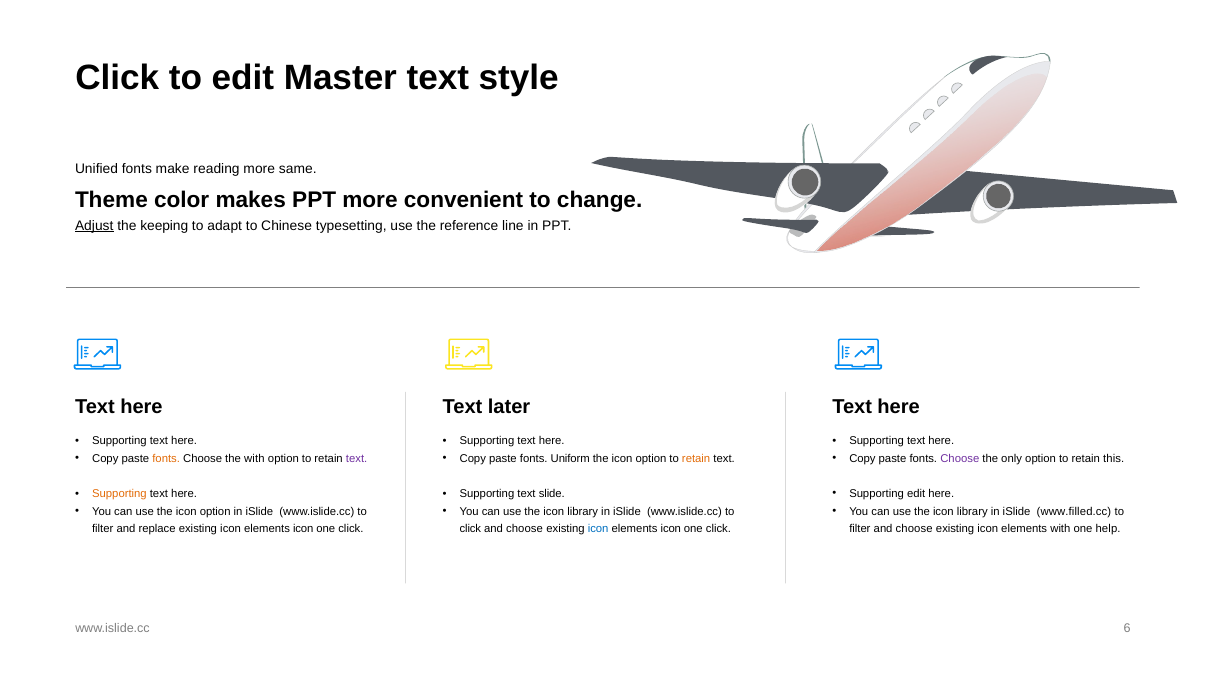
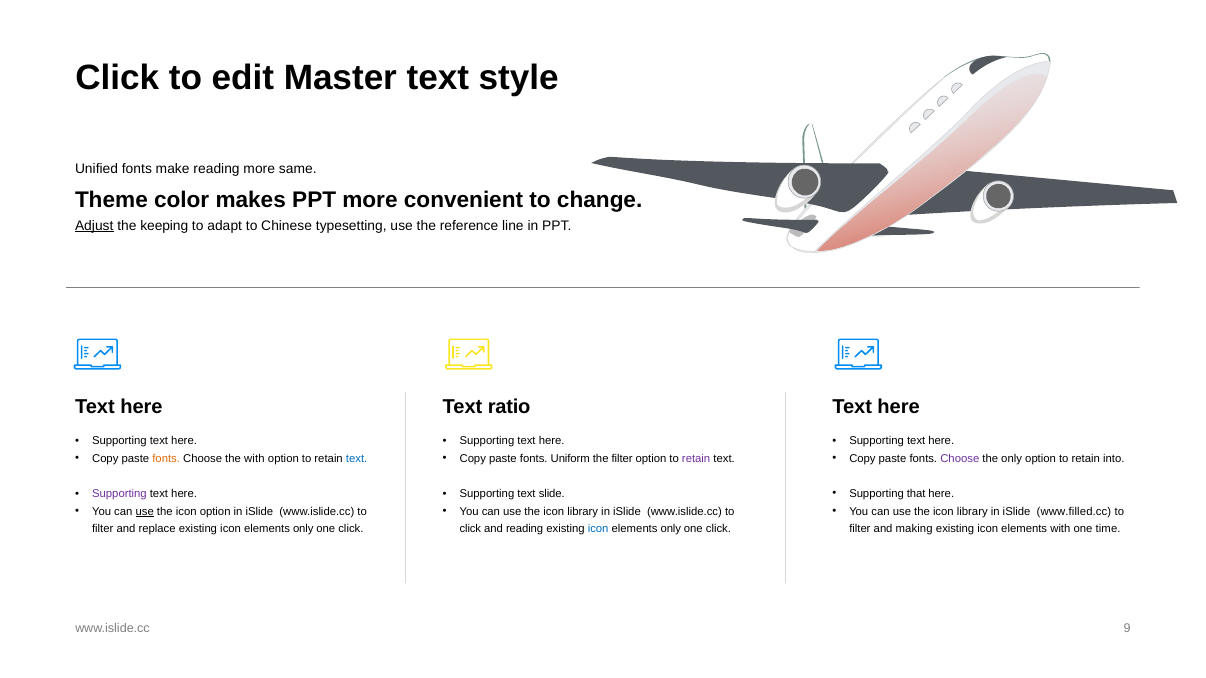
later: later -> ratio
text at (357, 459) colour: purple -> blue
icon at (622, 459): icon -> filter
retain at (696, 459) colour: orange -> purple
this: this -> into
Supporting at (119, 494) colour: orange -> purple
Supporting edit: edit -> that
use at (145, 512) underline: none -> present
icon at (303, 529): icon -> only
choose at (525, 529): choose -> reading
icon at (671, 529): icon -> only
filter and choose: choose -> making
help: help -> time
6: 6 -> 9
